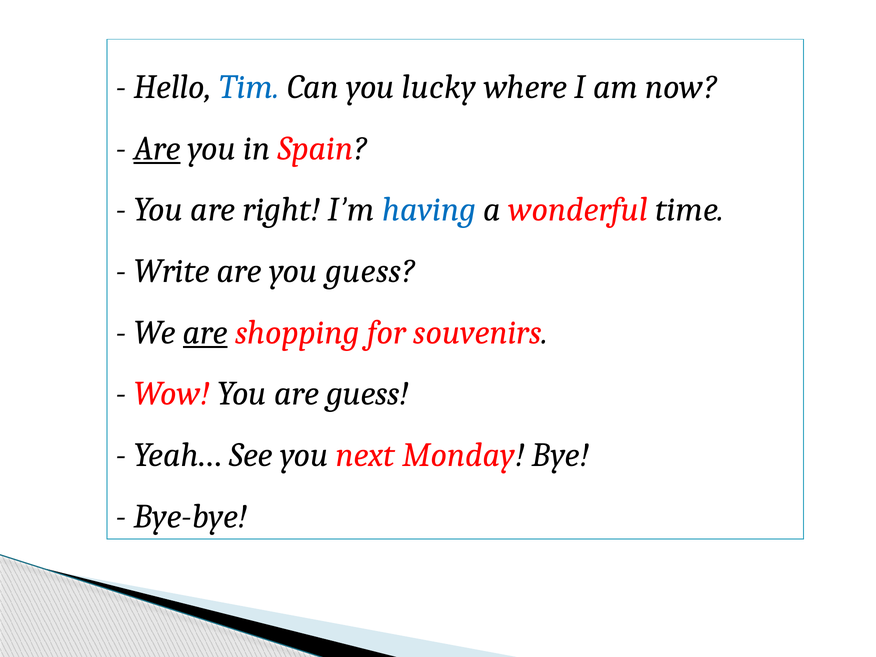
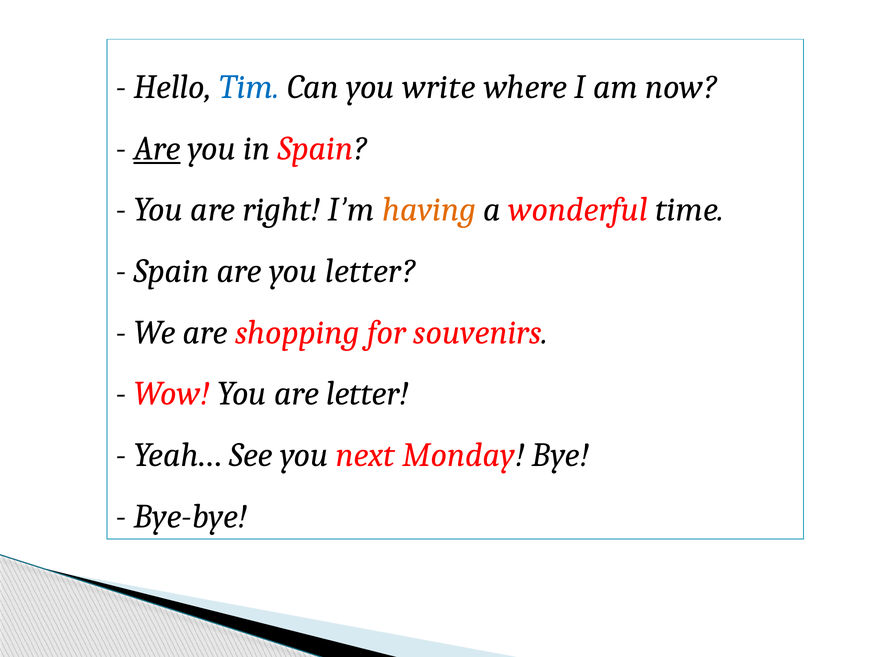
lucky: lucky -> write
having colour: blue -> orange
Write at (172, 271): Write -> Spain
you guess: guess -> letter
are at (205, 332) underline: present -> none
are guess: guess -> letter
